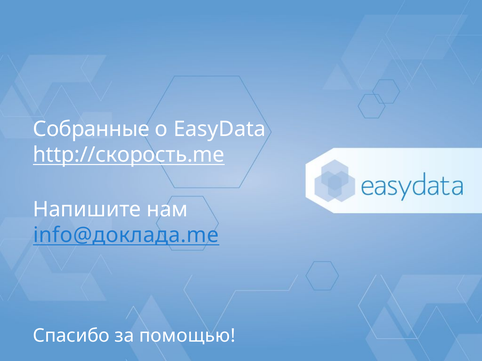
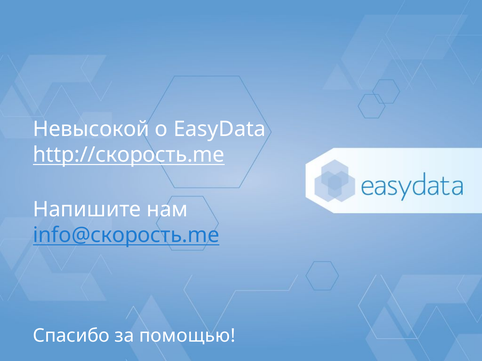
Собранные: Собранные -> Невысокой
info@доклада.me: info@доклада.me -> info@скорость.me
